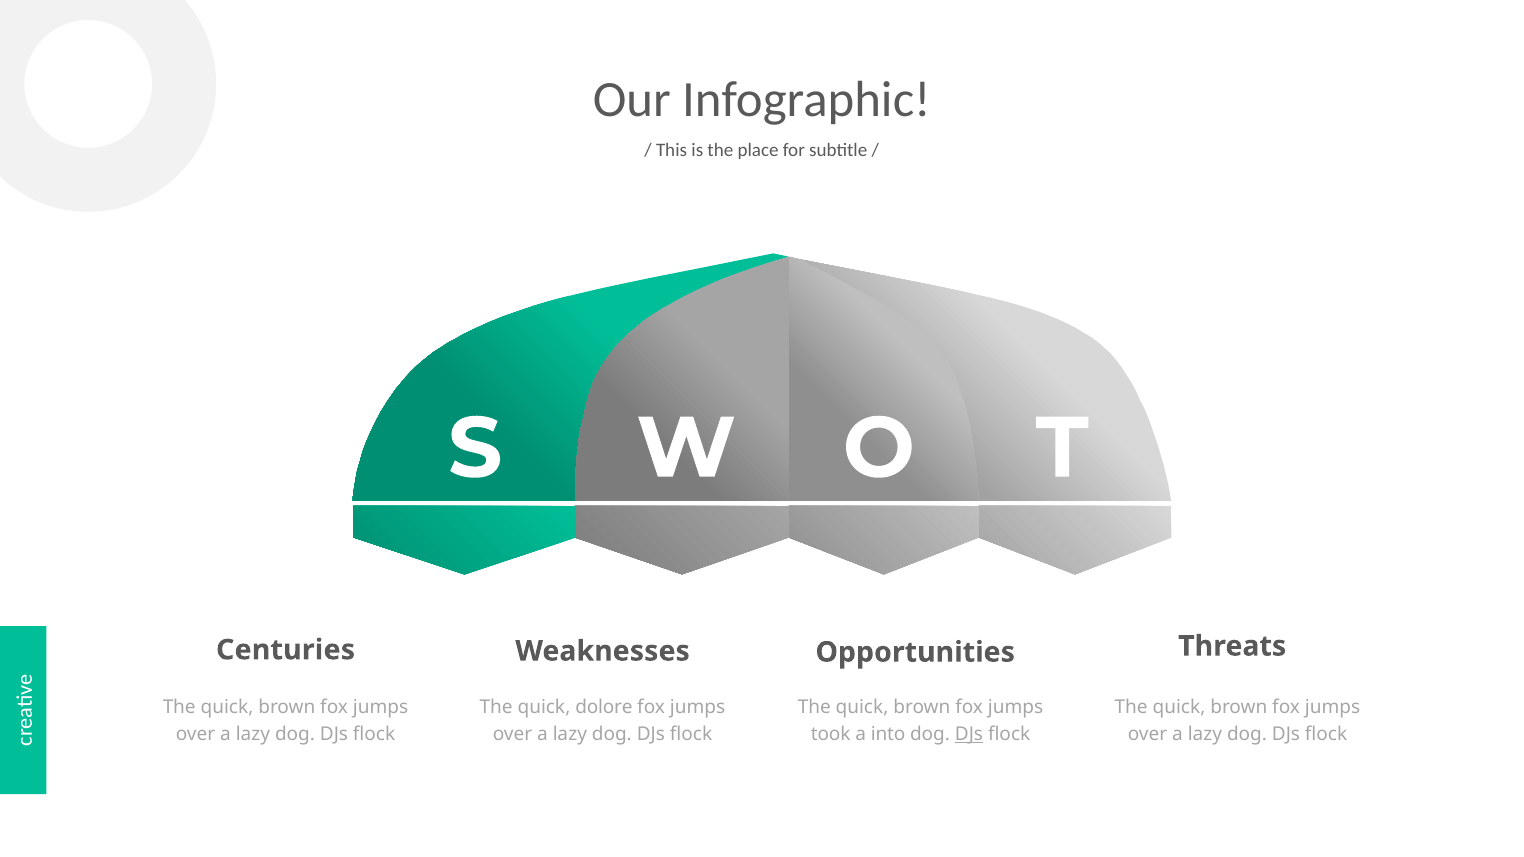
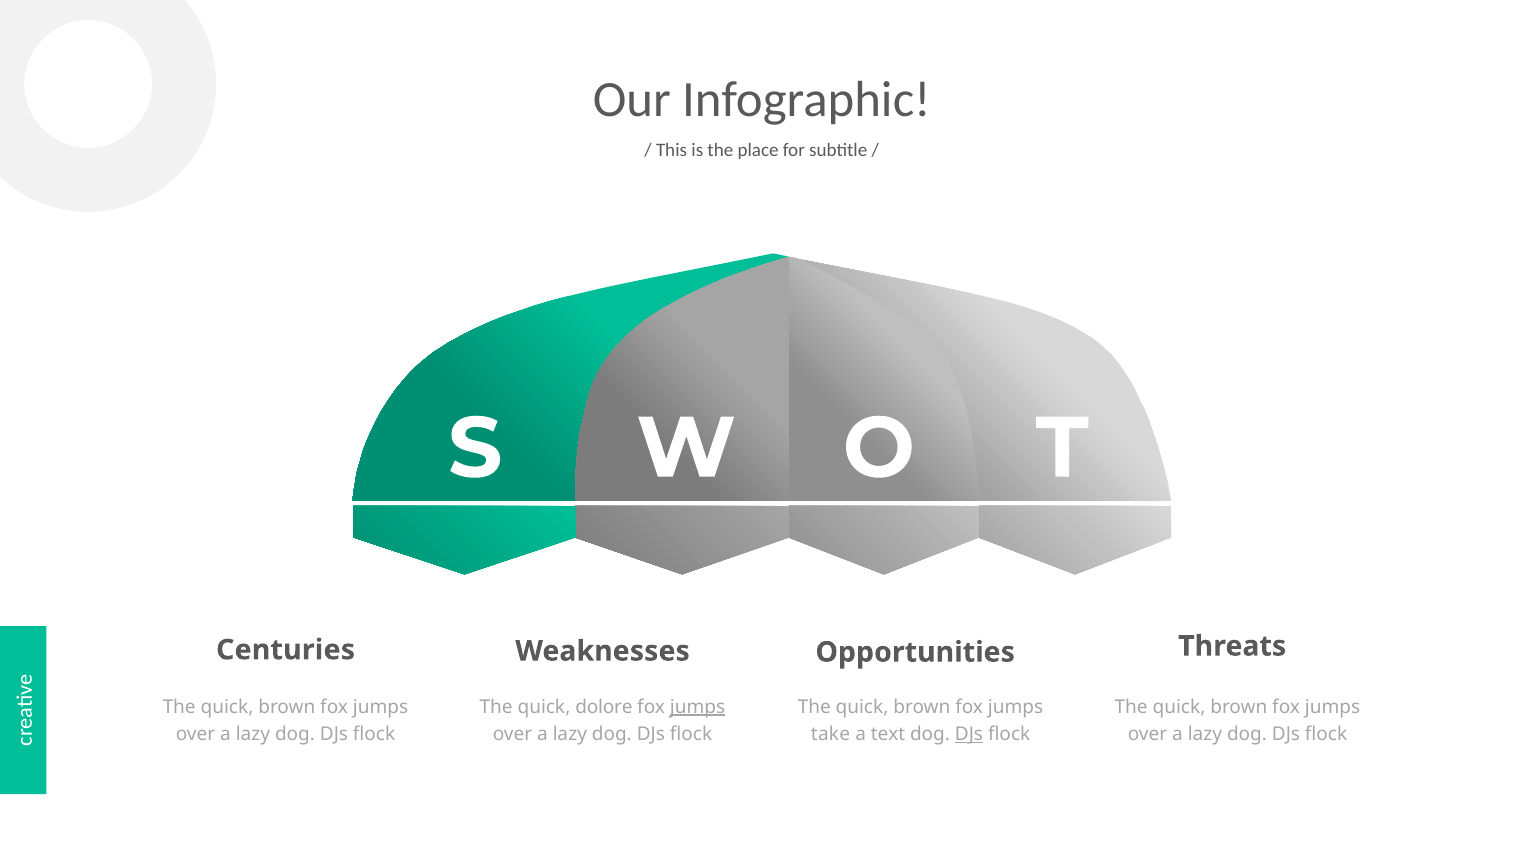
jumps at (698, 707) underline: none -> present
took: took -> take
into: into -> text
